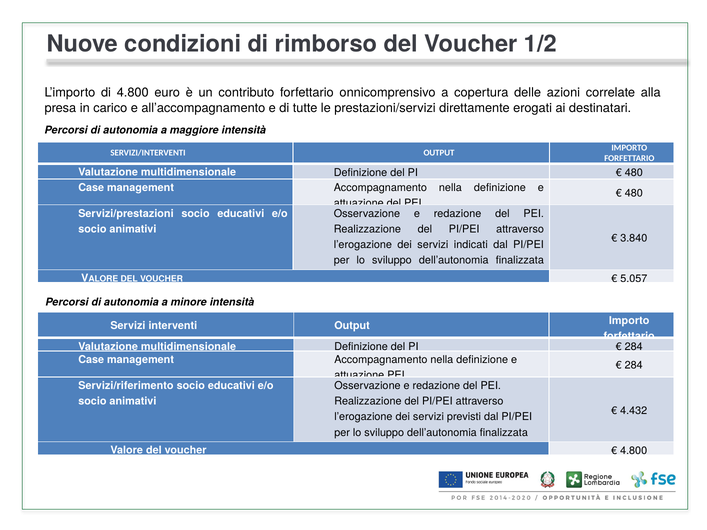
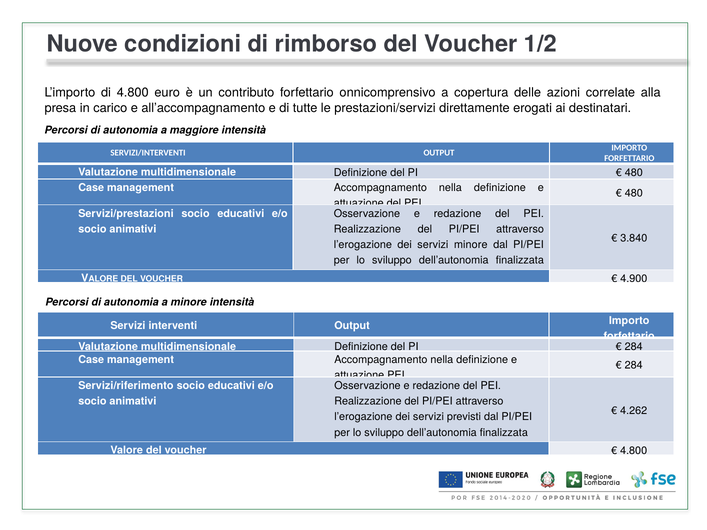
servizi indicati: indicati -> minore
5.057: 5.057 -> 4.900
4.432: 4.432 -> 4.262
